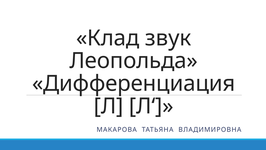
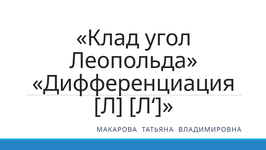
звук: звук -> угол
